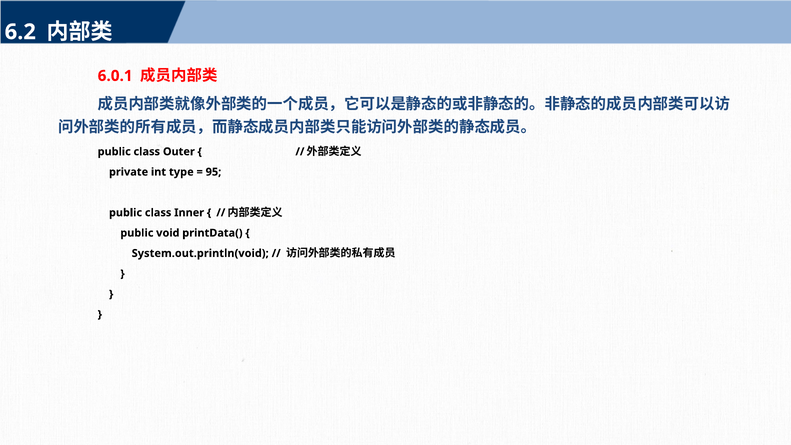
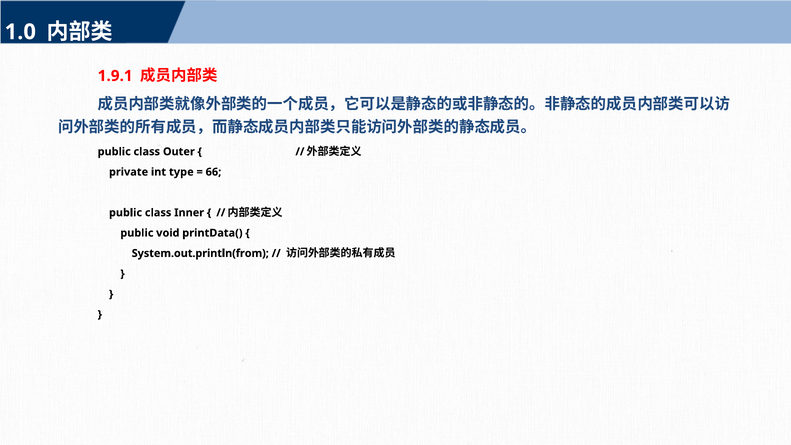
6.2: 6.2 -> 1.0
6.0.1: 6.0.1 -> 1.9.1
95: 95 -> 66
System.out.println(void: System.out.println(void -> System.out.println(from
